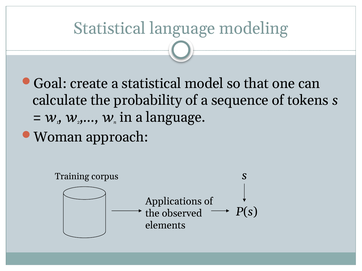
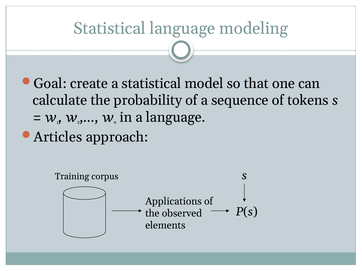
Woman: Woman -> Articles
